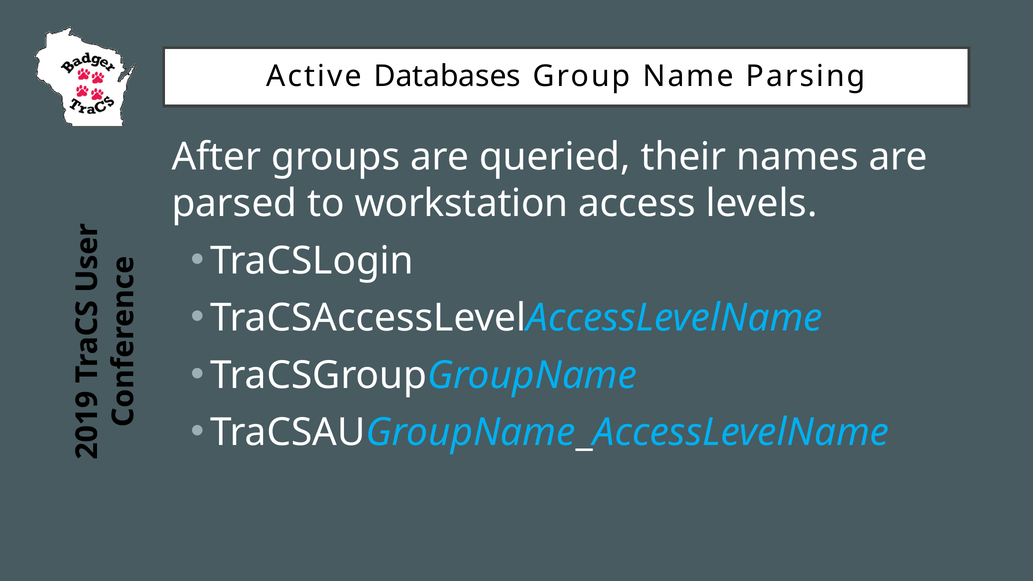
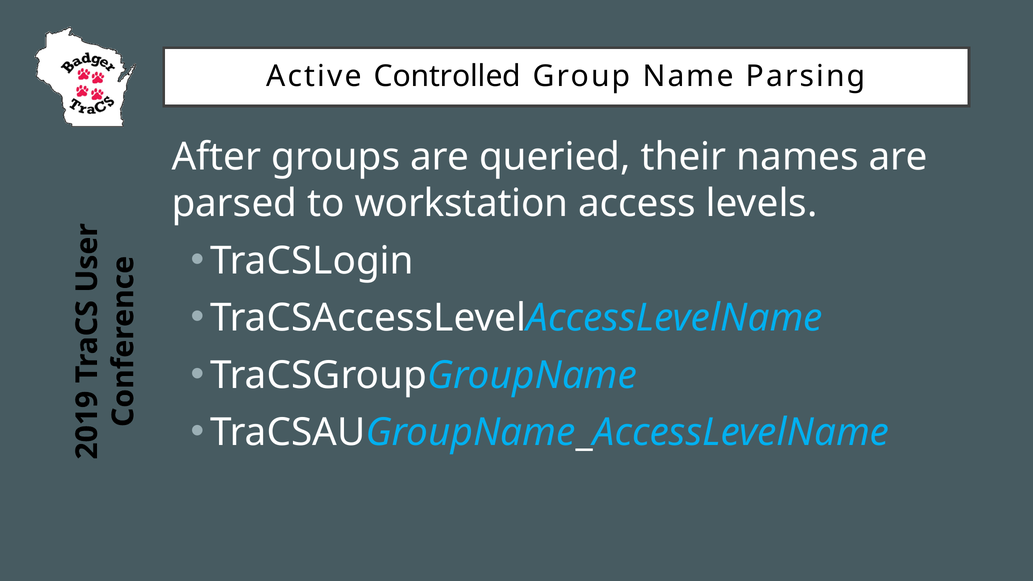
Databases: Databases -> Controlled
